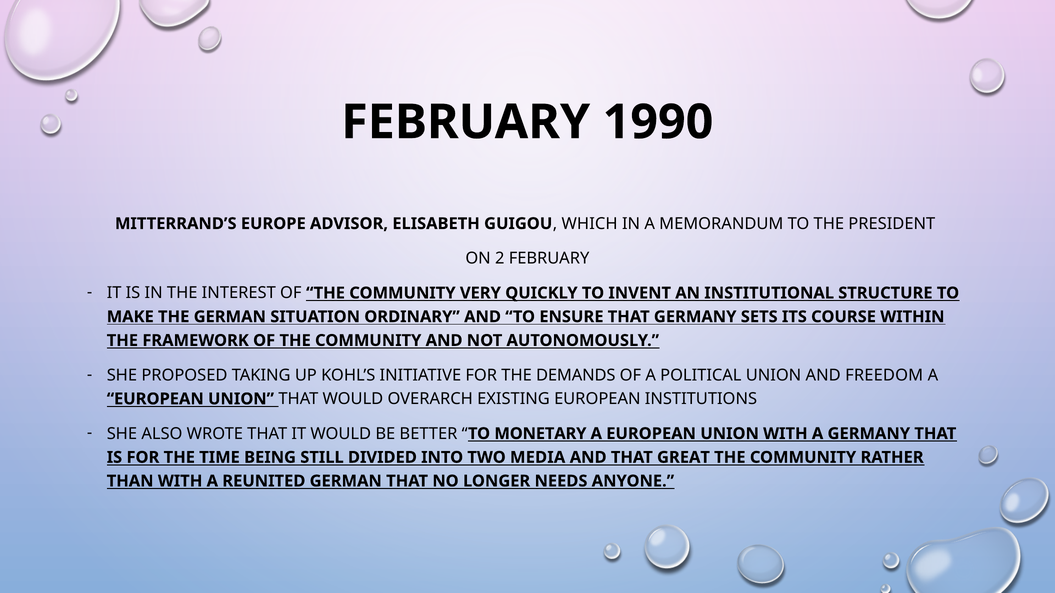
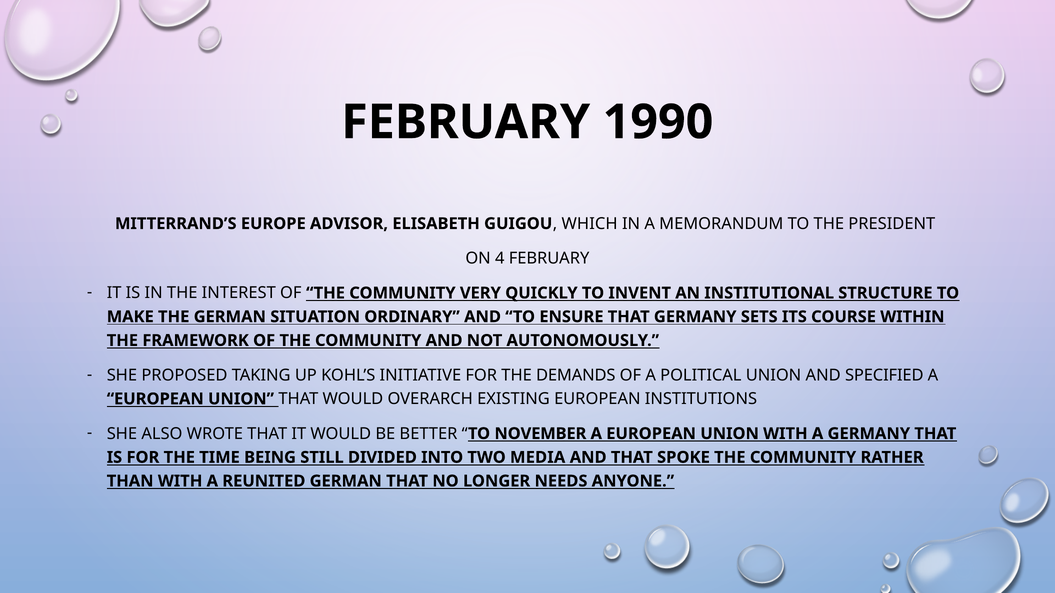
2: 2 -> 4
FREEDOM: FREEDOM -> SPECIFIED
MONETARY: MONETARY -> NOVEMBER
GREAT: GREAT -> SPOKE
